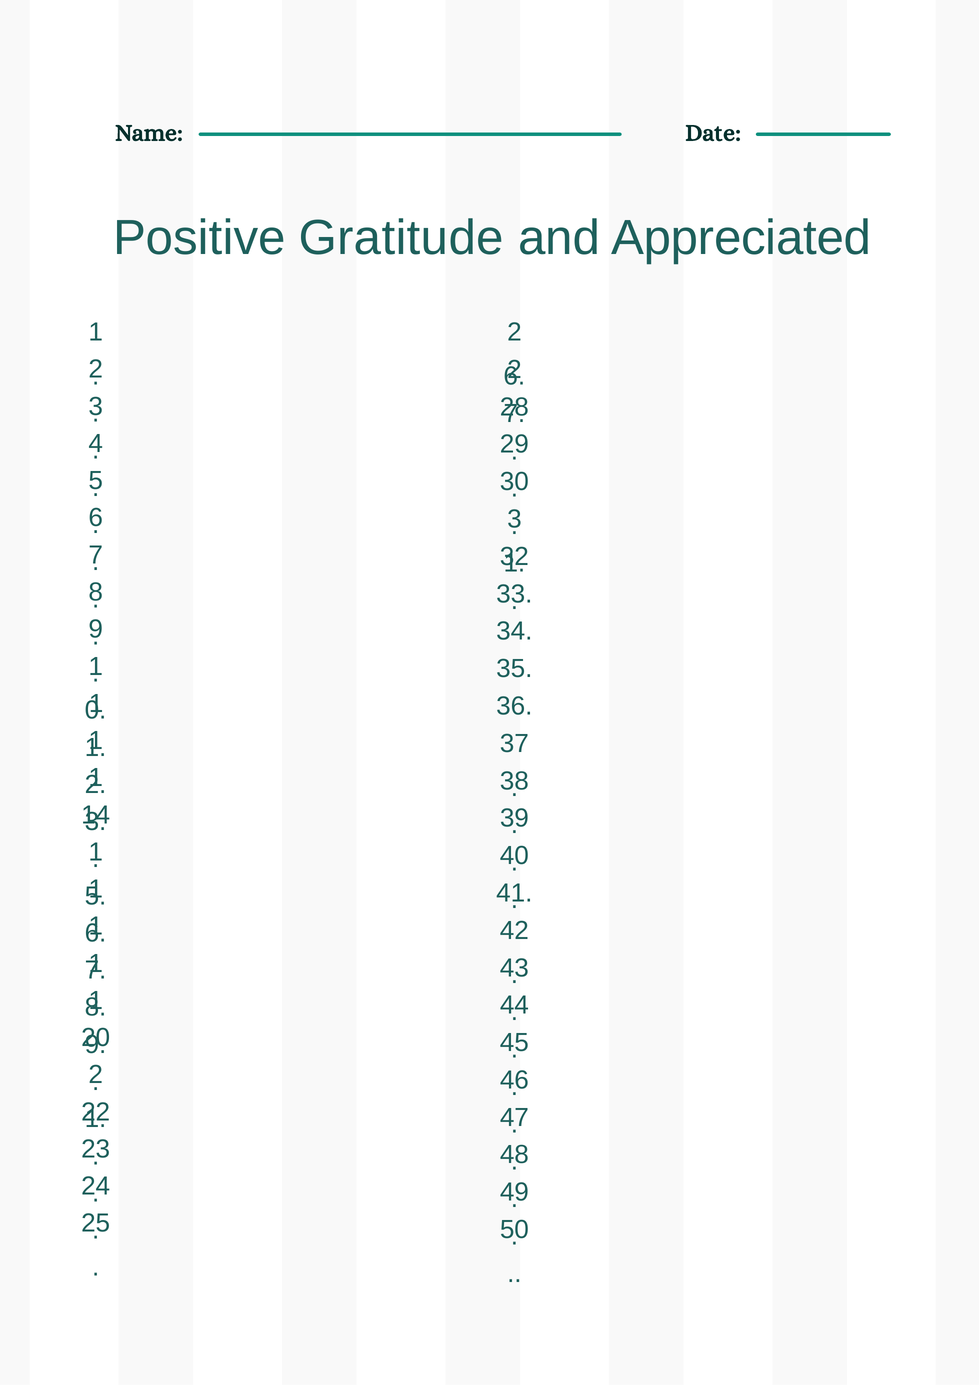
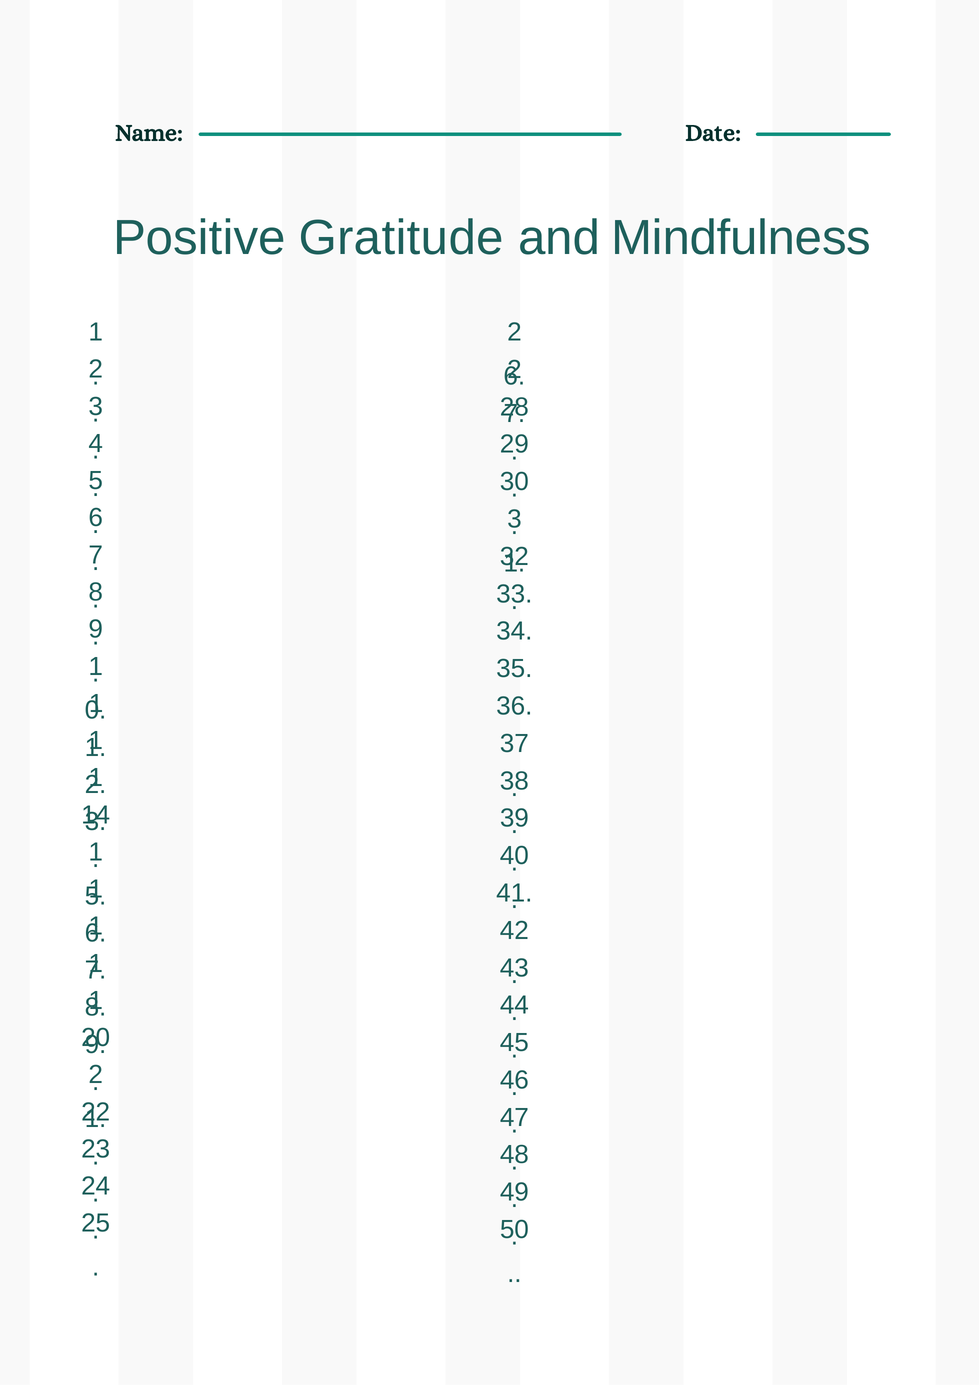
Appreciated: Appreciated -> Mindfulness
